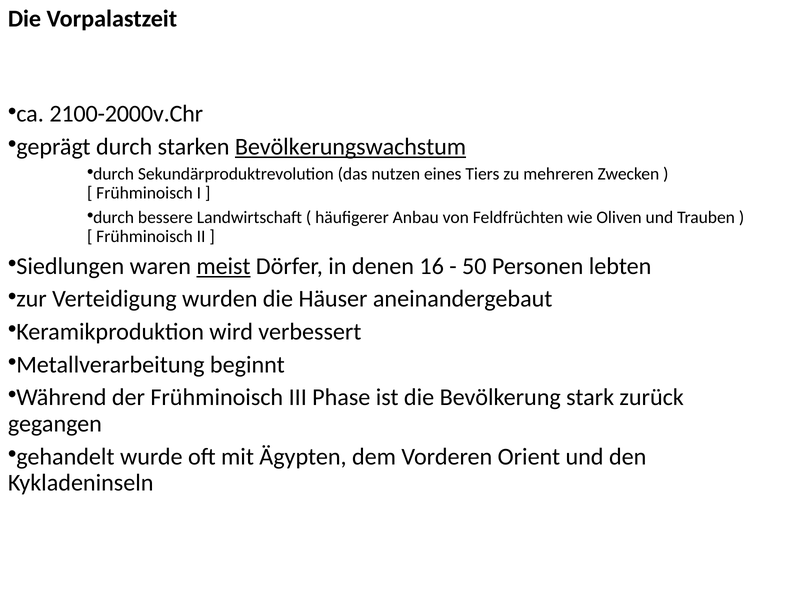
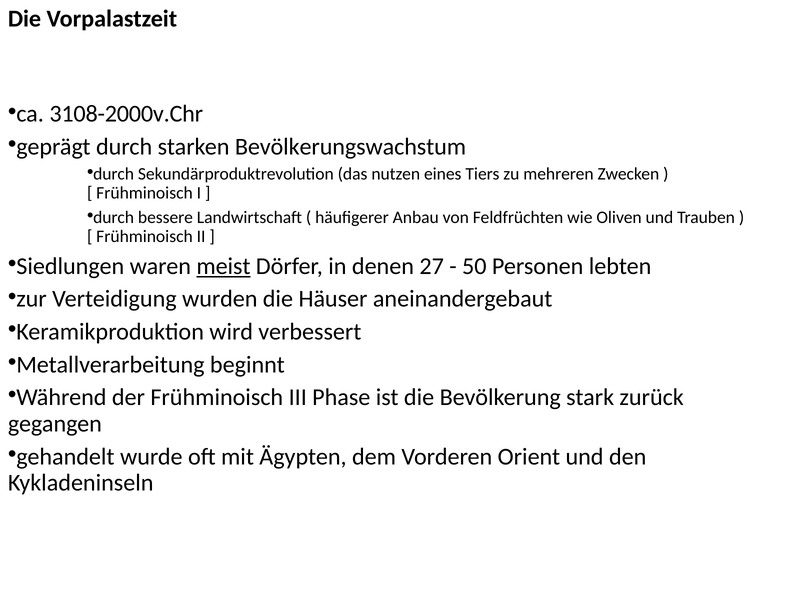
2100-2000v.Chr: 2100-2000v.Chr -> 3108-2000v.Chr
Bevölkerungswachstum underline: present -> none
16: 16 -> 27
